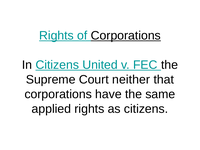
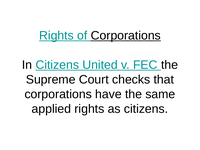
neither: neither -> checks
